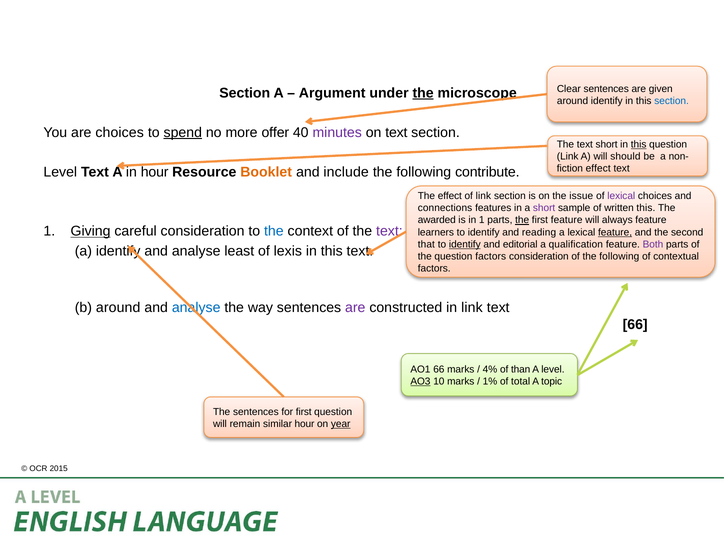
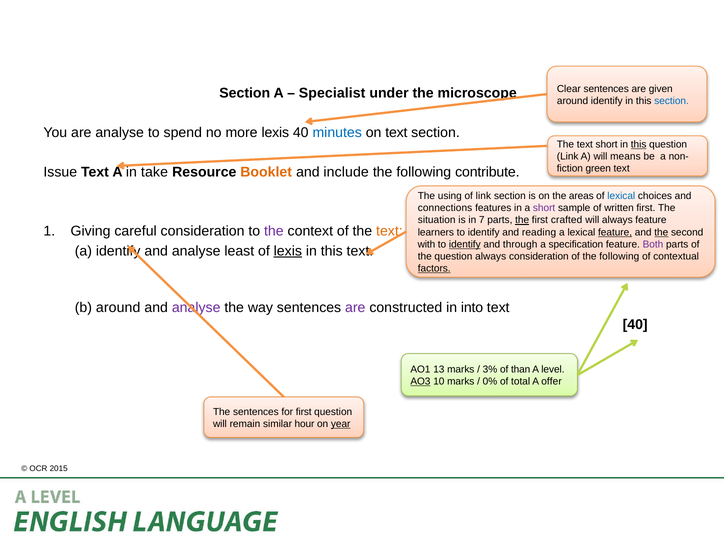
Argument: Argument -> Specialist
the at (423, 93) underline: present -> none
are choices: choices -> analyse
spend underline: present -> none
more offer: offer -> lexis
minutes colour: purple -> blue
should: should -> means
effect at (598, 169): effect -> green
Level at (60, 172): Level -> Issue
in hour: hour -> take
The effect: effect -> using
issue: issue -> areas
lexical at (621, 196) colour: purple -> blue
written this: this -> first
awarded: awarded -> situation
in 1: 1 -> 7
first feature: feature -> crafted
Giving underline: present -> none
the at (274, 231) colour: blue -> purple
text at (389, 231) colour: purple -> orange
the at (661, 232) underline: none -> present
that: that -> with
editorial: editorial -> through
qualification: qualification -> specification
lexis at (288, 251) underline: none -> present
question factors: factors -> always
factors at (434, 268) underline: none -> present
analyse at (196, 307) colour: blue -> purple
in link: link -> into
66 at (635, 324): 66 -> 40
AO1 66: 66 -> 13
4%: 4% -> 3%
1%: 1% -> 0%
topic: topic -> offer
